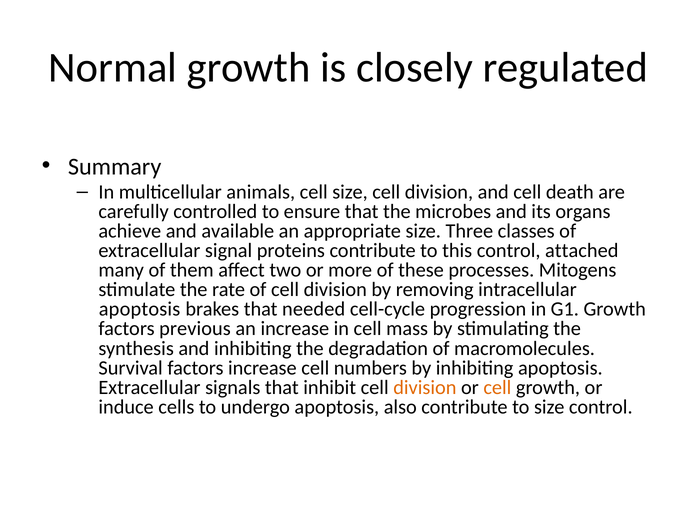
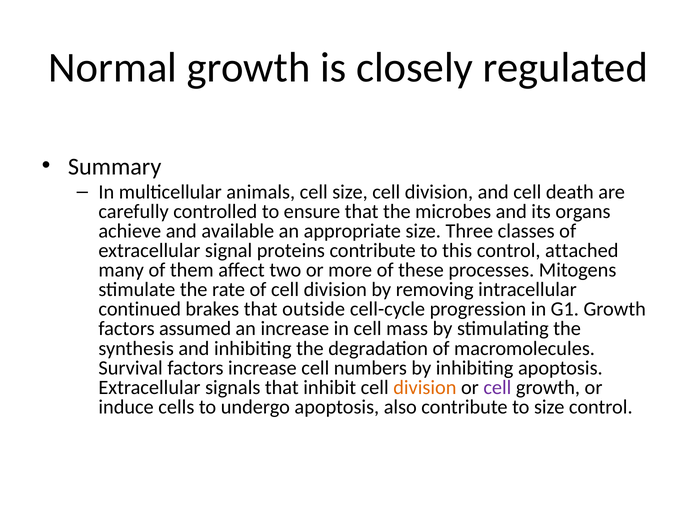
apoptosis at (140, 309): apoptosis -> continued
needed: needed -> outside
previous: previous -> assumed
cell at (497, 387) colour: orange -> purple
